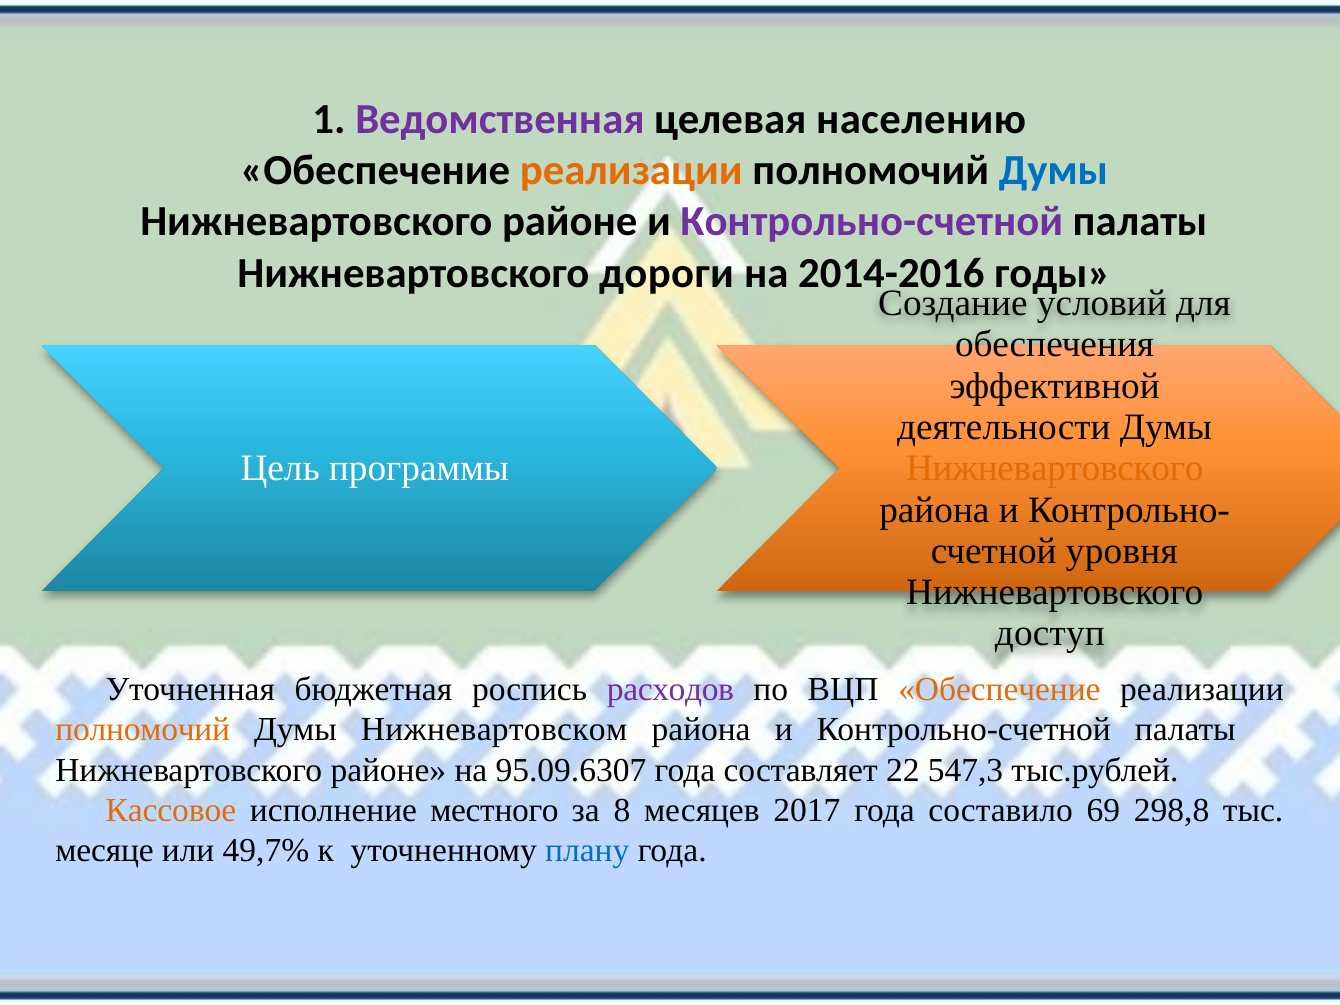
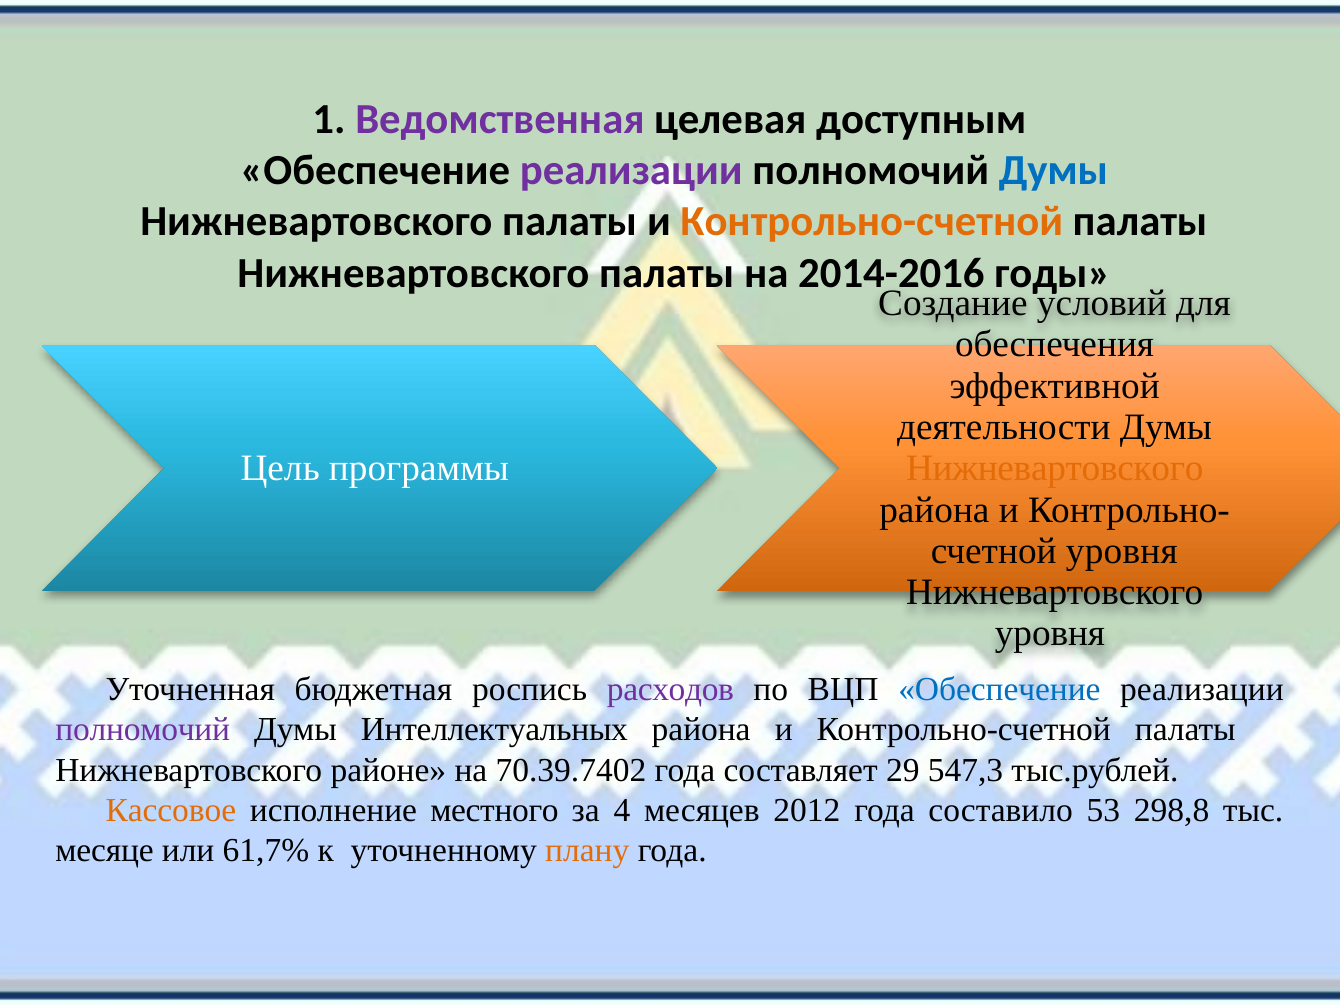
населению: населению -> доступным
реализации at (631, 170) colour: orange -> purple
районе at (570, 222): районе -> палаты
Контрольно-счетной at (872, 222) colour: purple -> orange
дороги at (667, 273): дороги -> палаты
доступ at (1050, 634): доступ -> уровня
Обеспечение at (999, 690) colour: orange -> blue
полномочий at (143, 730) colour: orange -> purple
Нижневартовском: Нижневартовском -> Интеллектуальных
95.09.6307: 95.09.6307 -> 70.39.7402
22: 22 -> 29
8: 8 -> 4
2017: 2017 -> 2012
69: 69 -> 53
49,7%: 49,7% -> 61,7%
плану colour: blue -> orange
